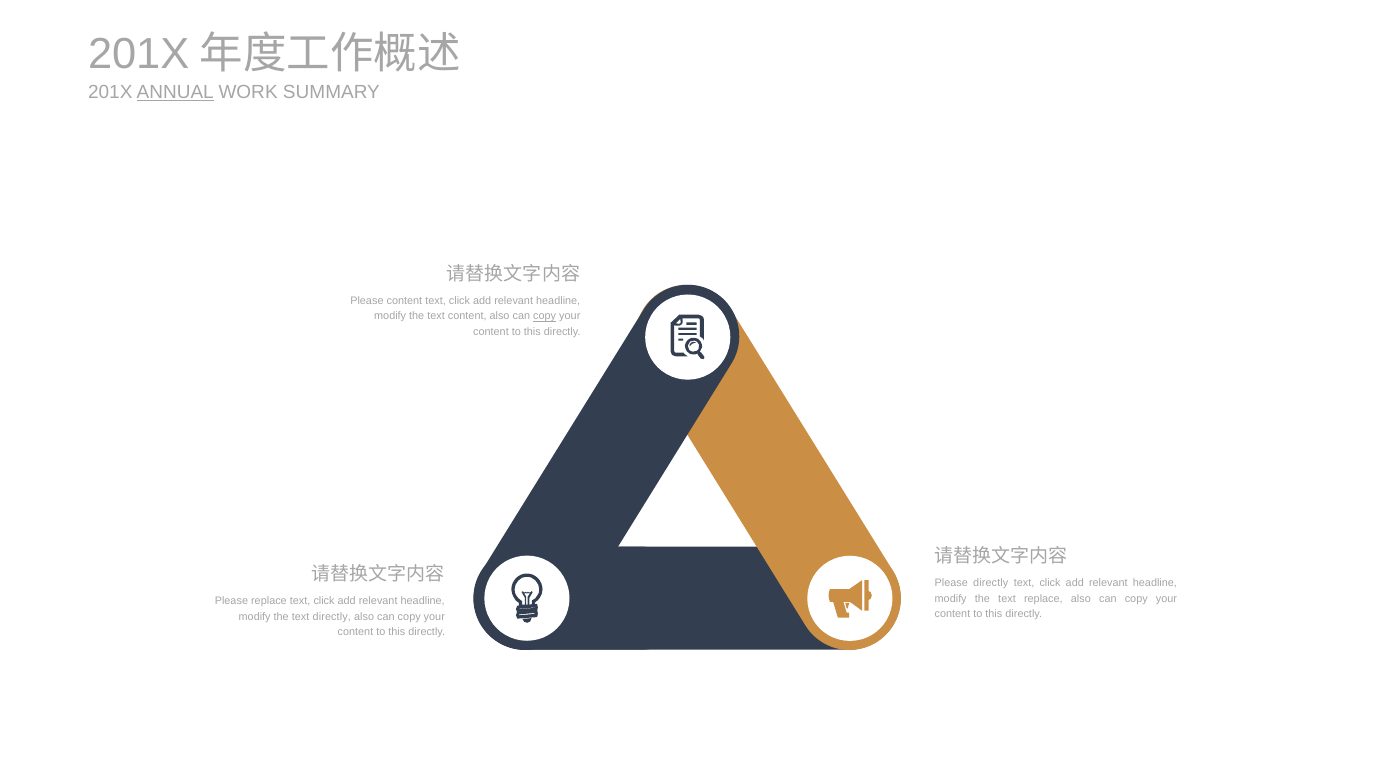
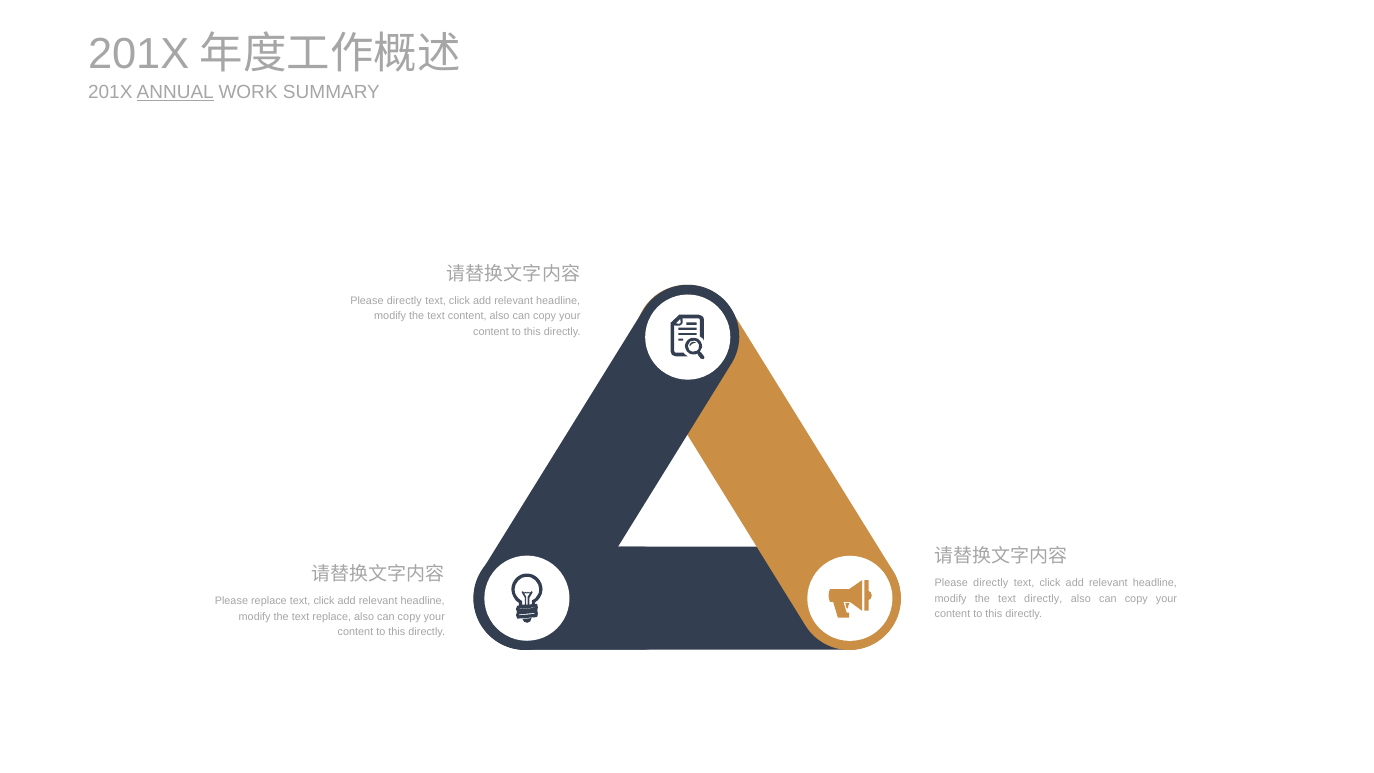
content at (404, 301): content -> directly
copy at (545, 316) underline: present -> none
text replace: replace -> directly
text directly: directly -> replace
